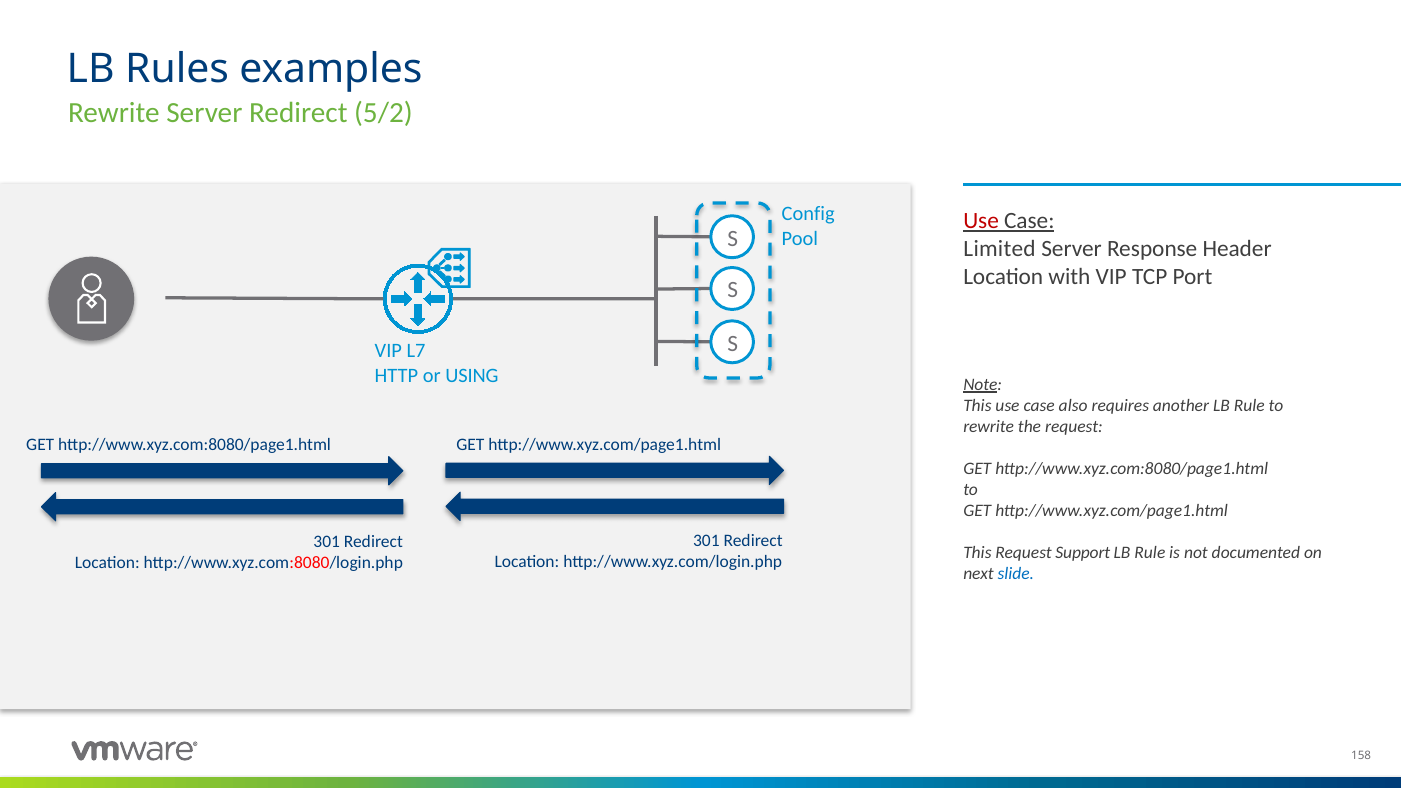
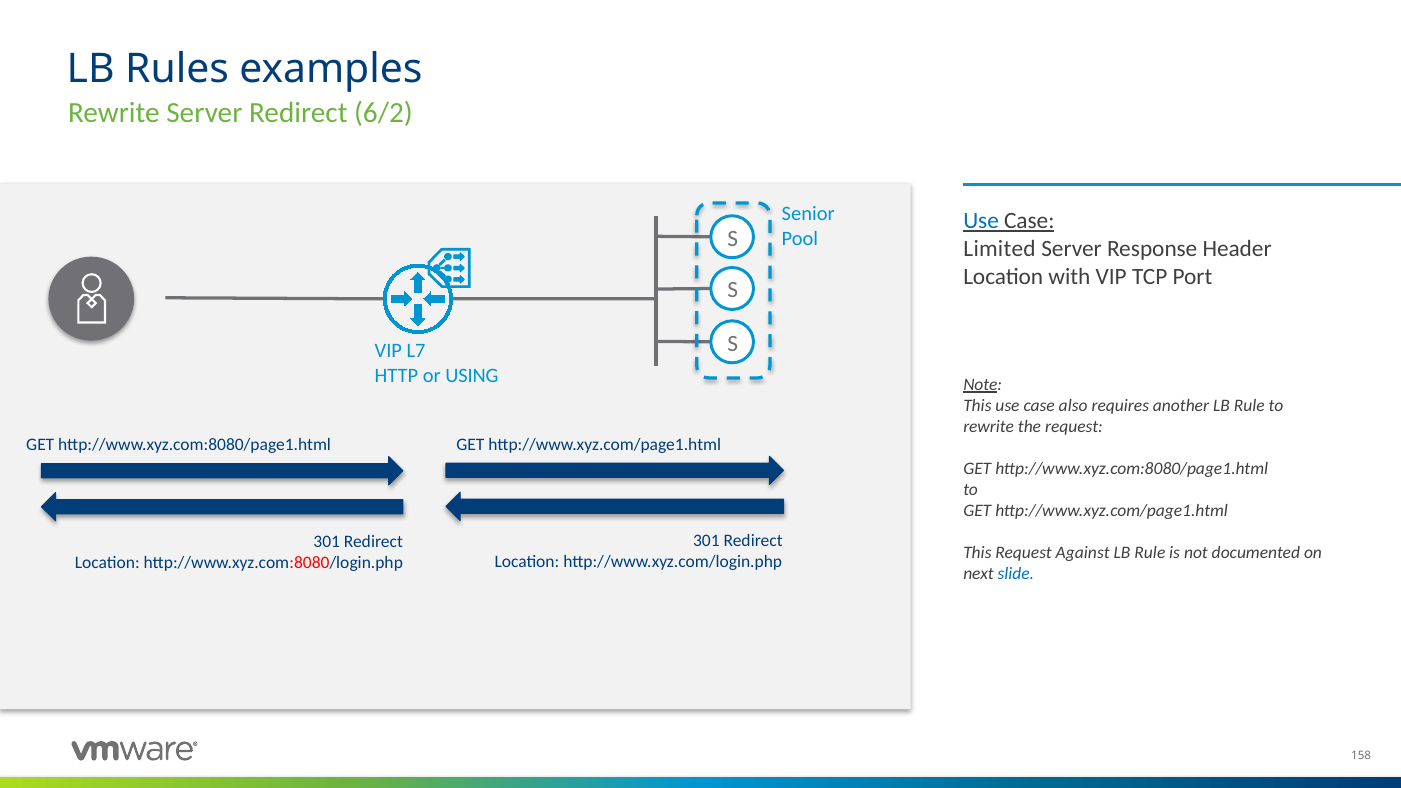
5/2: 5/2 -> 6/2
Config: Config -> Senior
Use at (981, 221) colour: red -> blue
Support: Support -> Against
